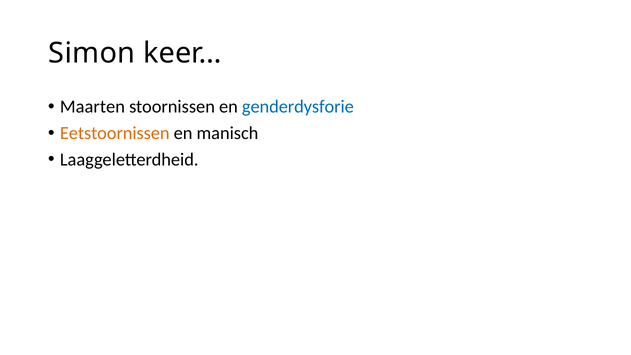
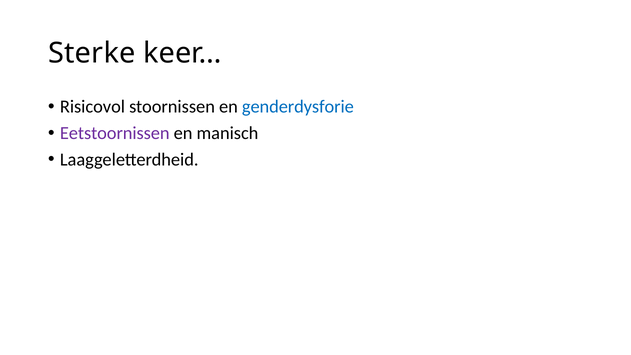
Simon: Simon -> Sterke
Maarten: Maarten -> Risicovol
Eetstoornissen colour: orange -> purple
